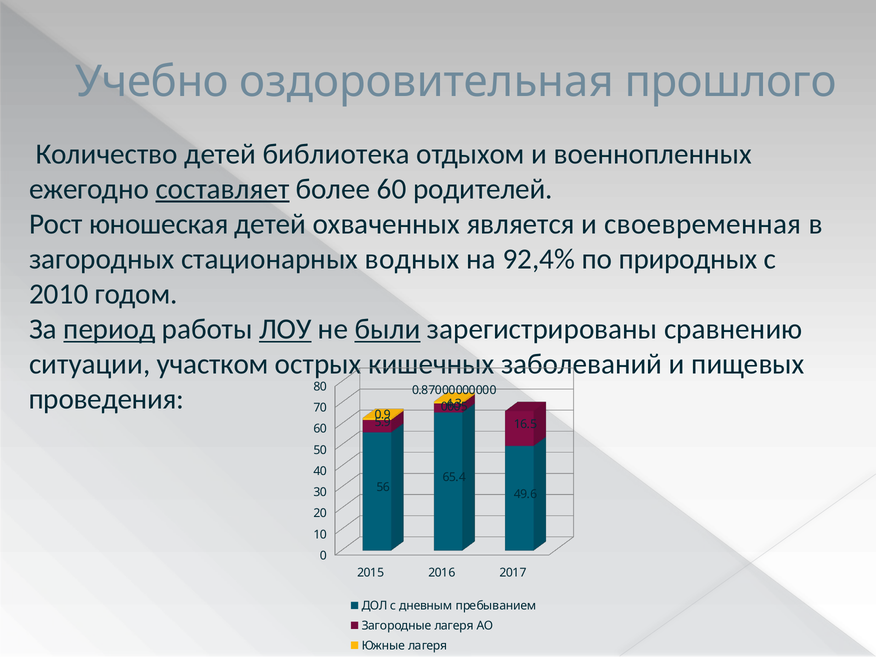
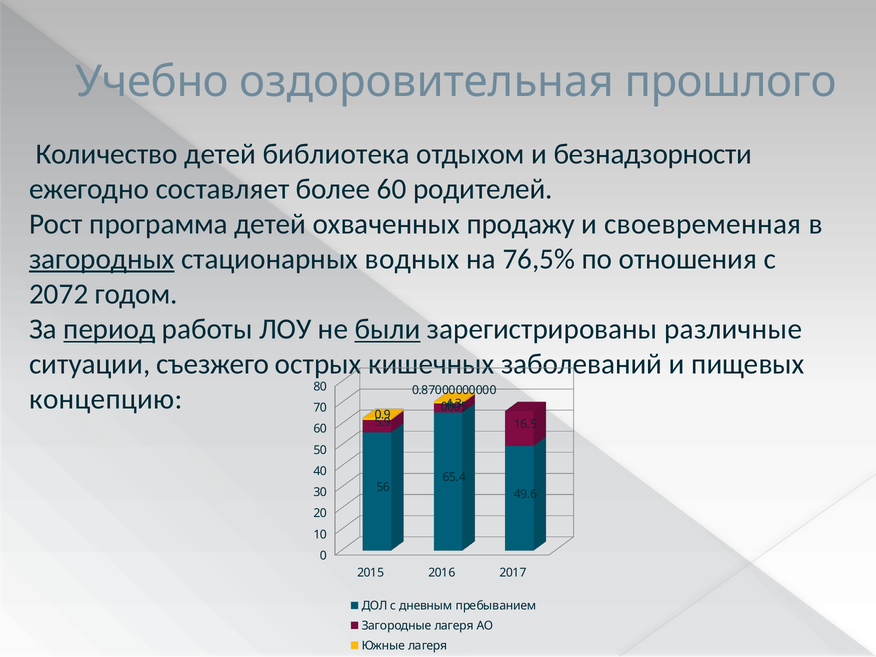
военнопленных: военнопленных -> безнадзорности
составляет underline: present -> none
юношеская: юношеская -> программа
является: является -> продажу
загородных underline: none -> present
92,4%: 92,4% -> 76,5%
природных: природных -> отношения
2010: 2010 -> 2072
ЛОУ underline: present -> none
сравнению: сравнению -> различные
участком: участком -> съезжего
проведения: проведения -> концепцию
